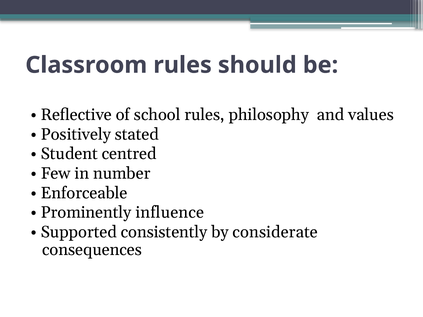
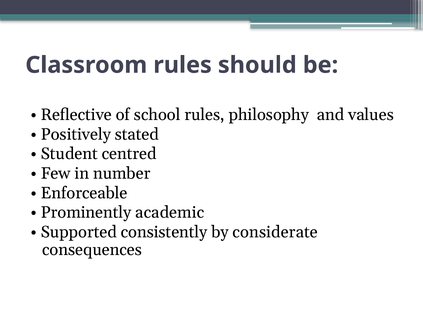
influence: influence -> academic
